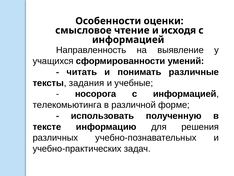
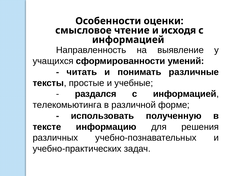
задания: задания -> простые
носорога: носорога -> раздался
